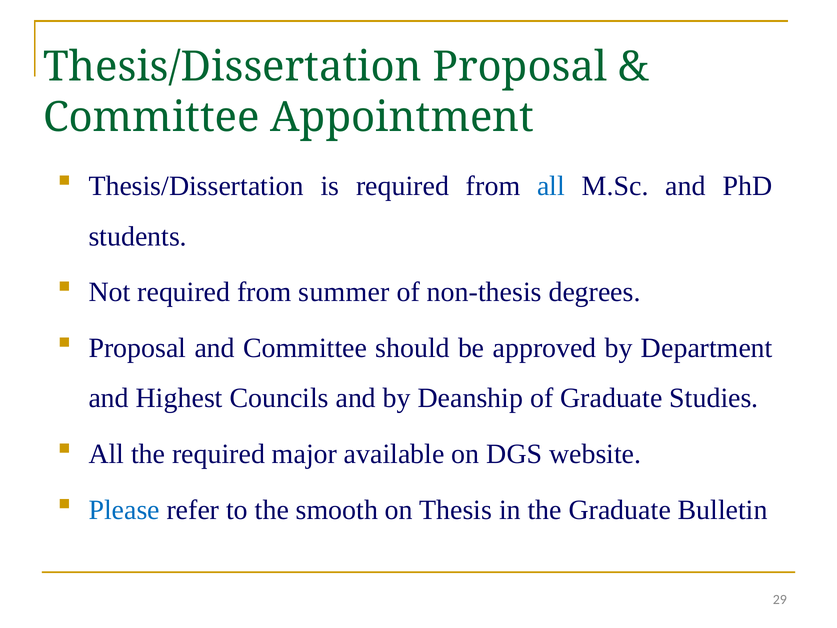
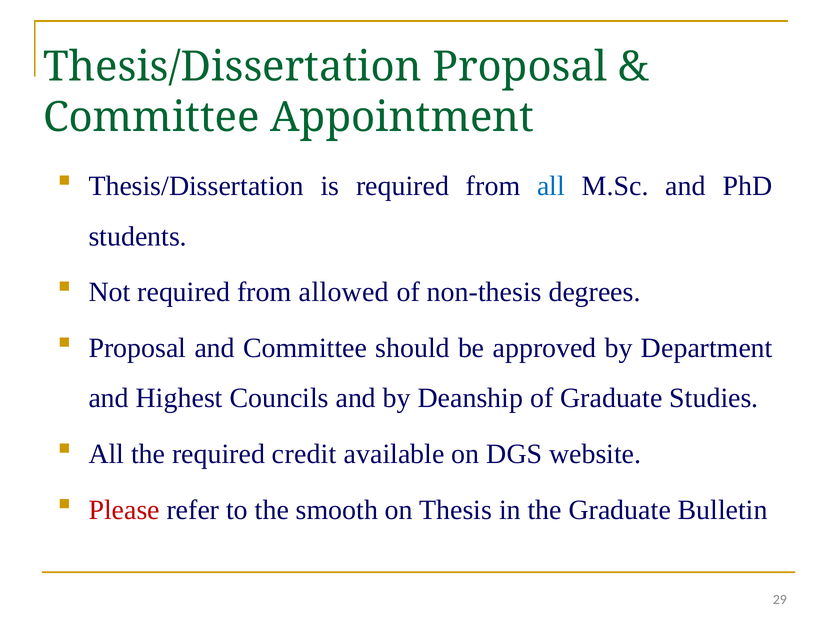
summer: summer -> allowed
major: major -> credit
Please colour: blue -> red
